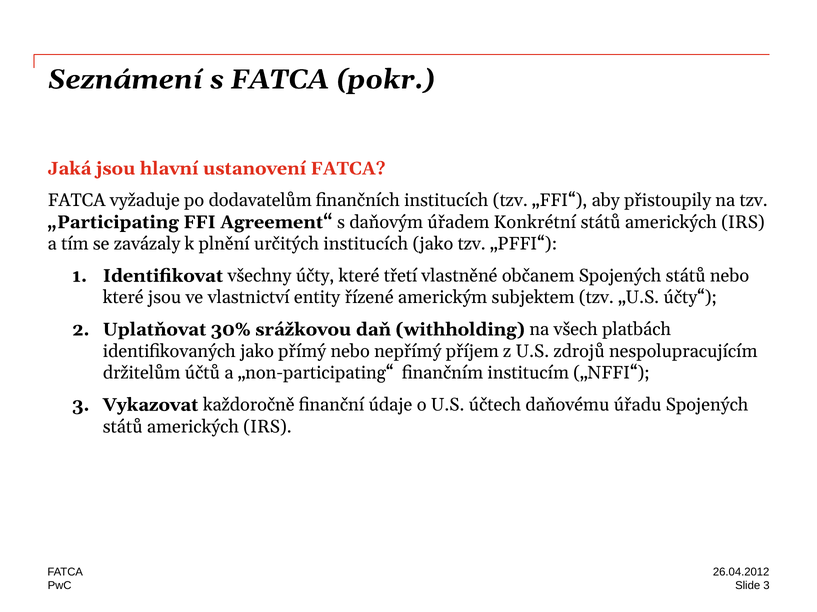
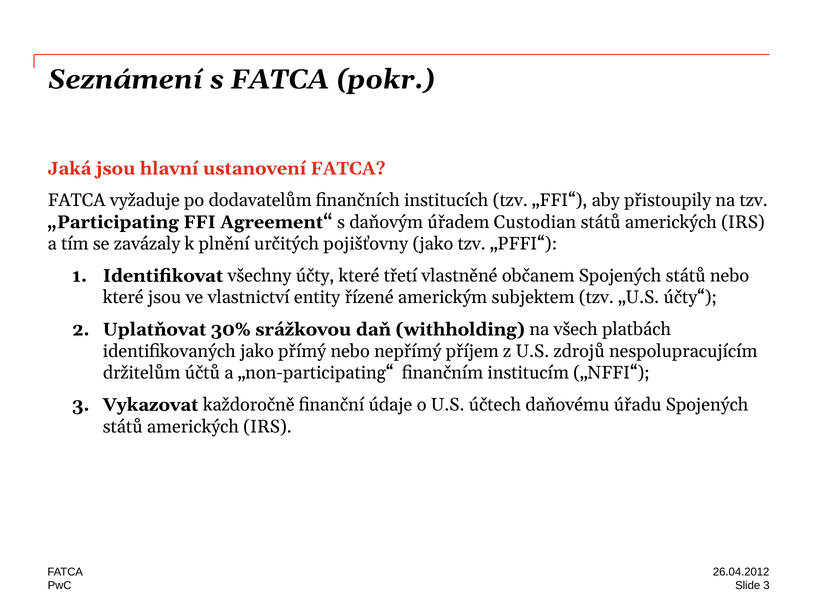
Konkrétní: Konkrétní -> Custodian
určitých institucích: institucích -> pojišťovny
